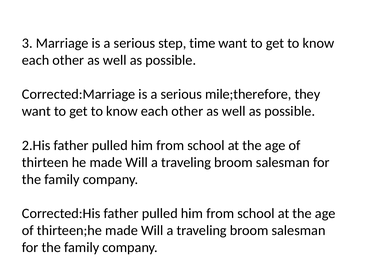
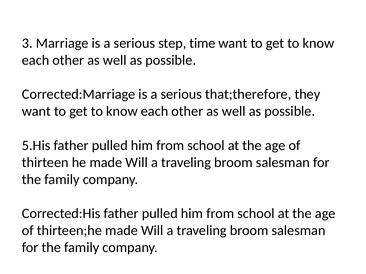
mile;therefore: mile;therefore -> that;therefore
2.His: 2.His -> 5.His
